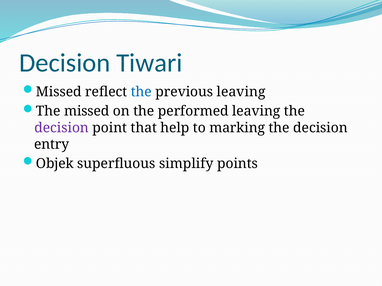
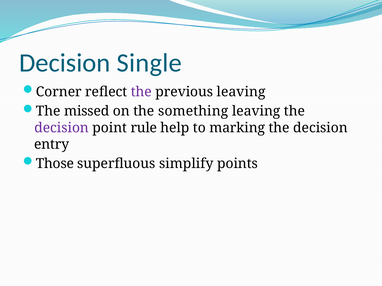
Tiwari: Tiwari -> Single
Missed at (59, 92): Missed -> Corner
the at (141, 92) colour: blue -> purple
performed: performed -> something
that: that -> rule
Objek: Objek -> Those
